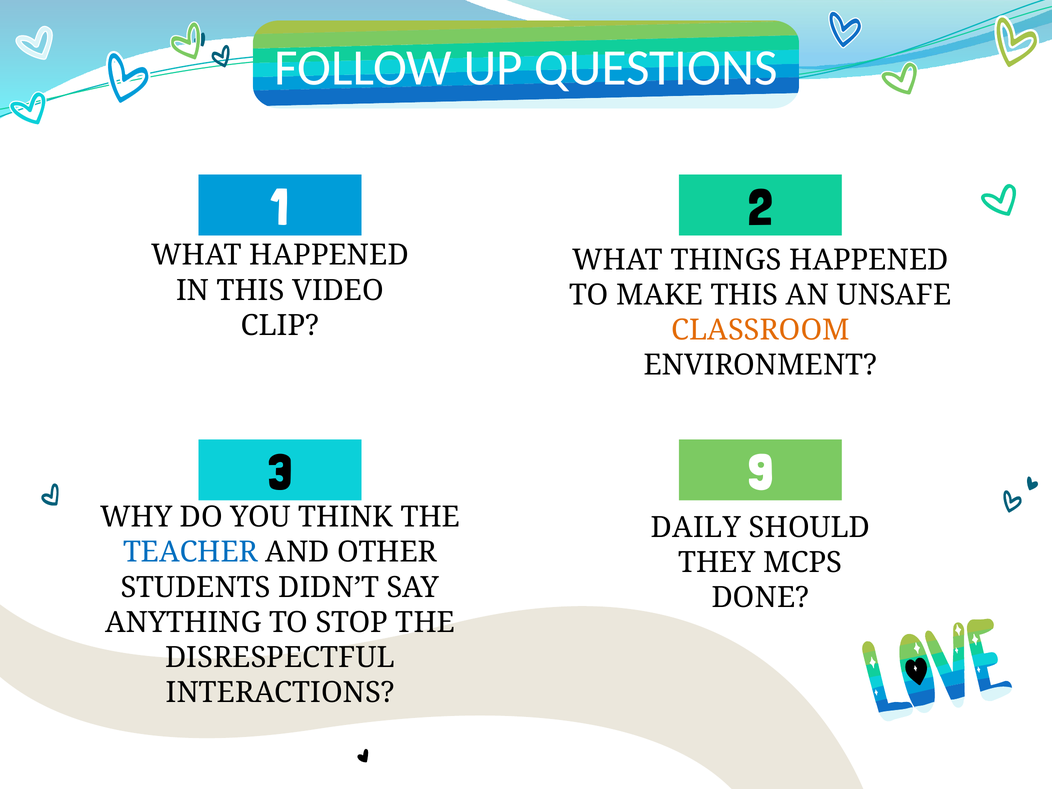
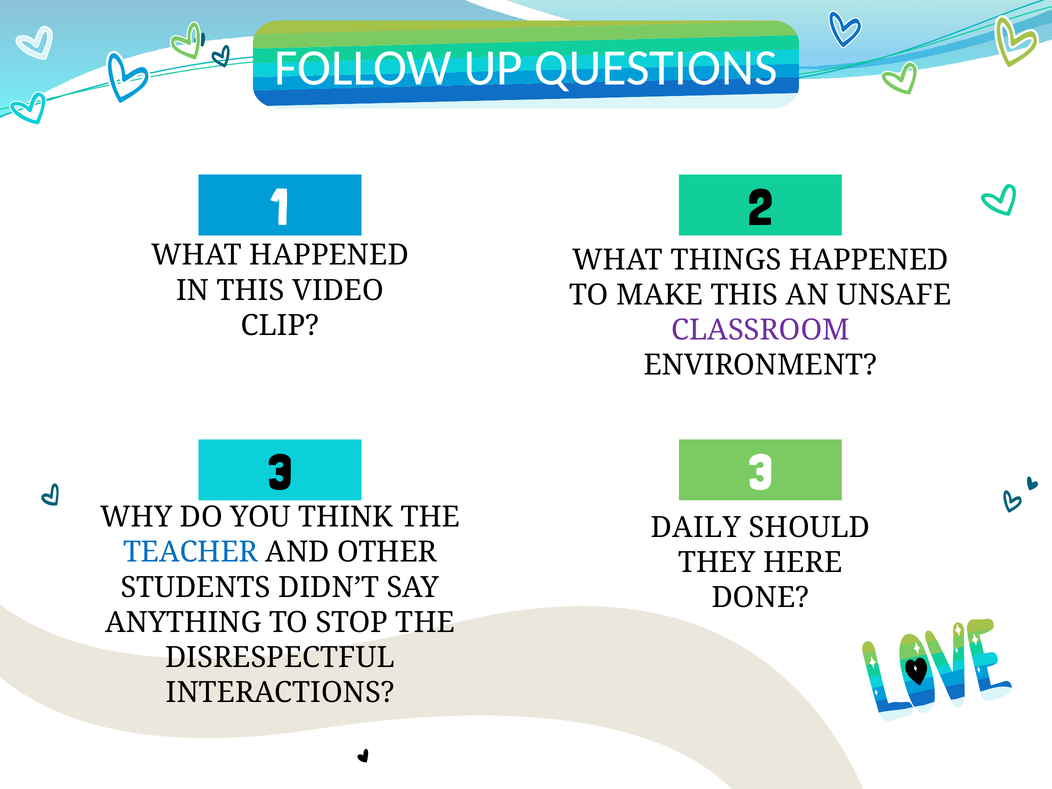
CLASSROOM colour: orange -> purple
3 9: 9 -> 3
MCPS: MCPS -> HERE
